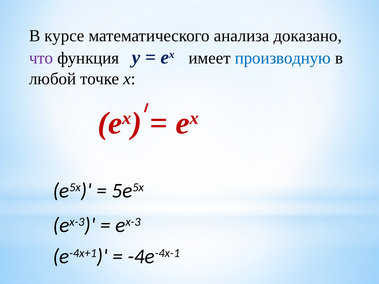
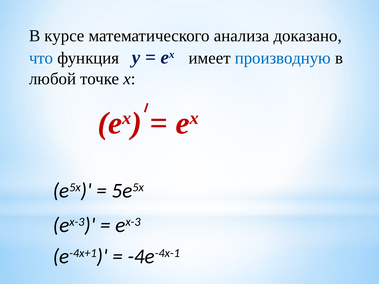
что colour: purple -> blue
